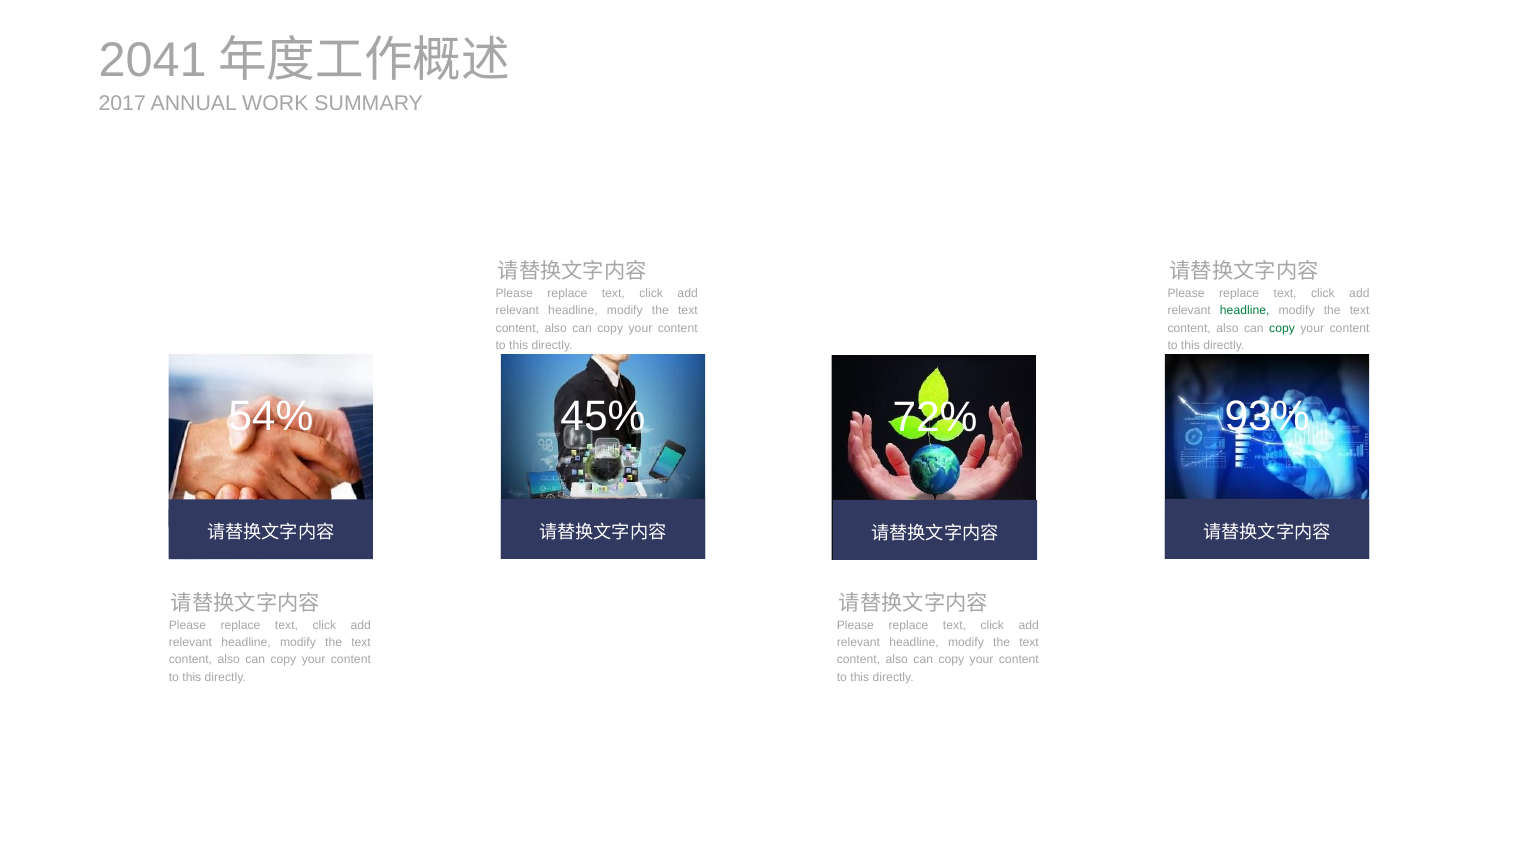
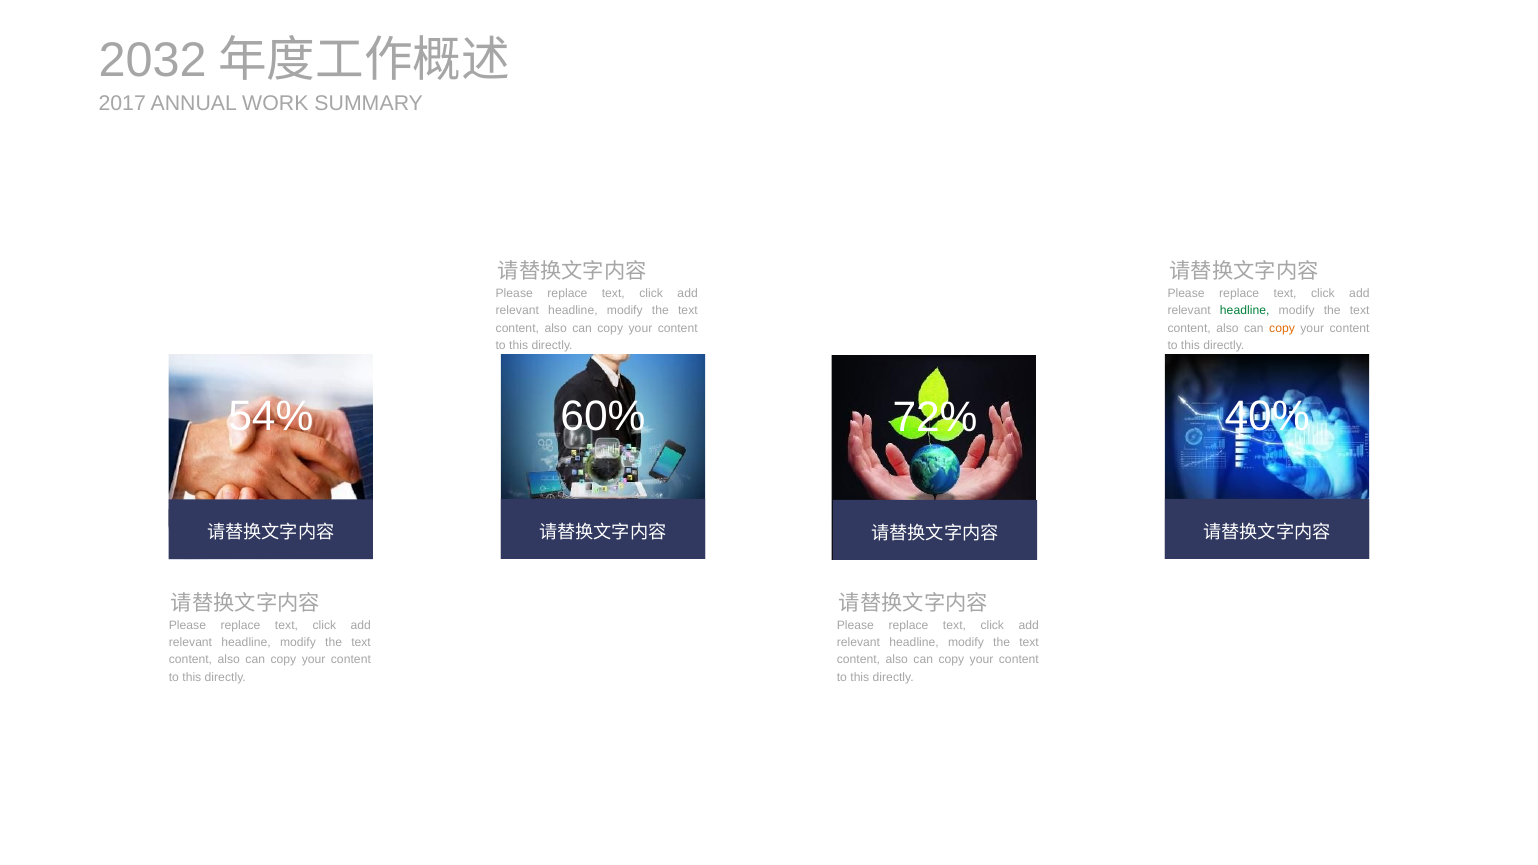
2041: 2041 -> 2032
copy at (1282, 328) colour: green -> orange
45%: 45% -> 60%
93%: 93% -> 40%
